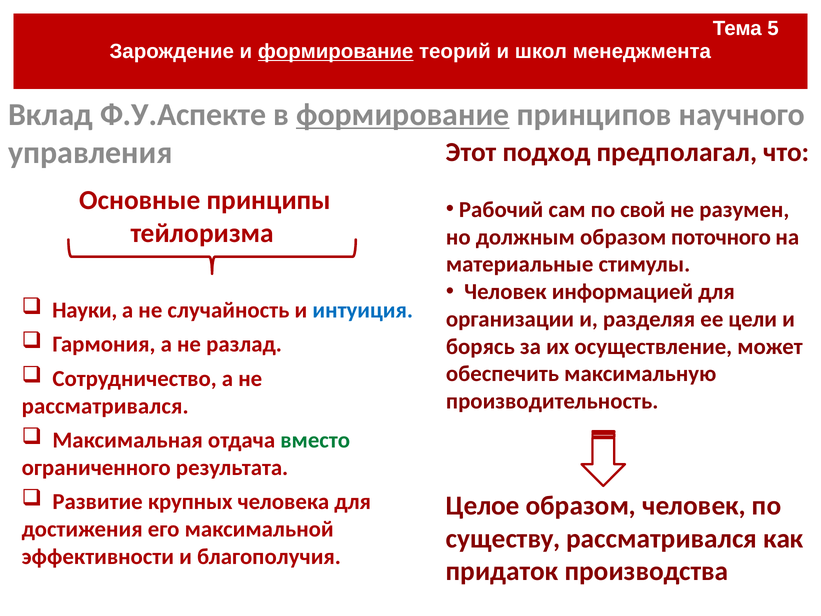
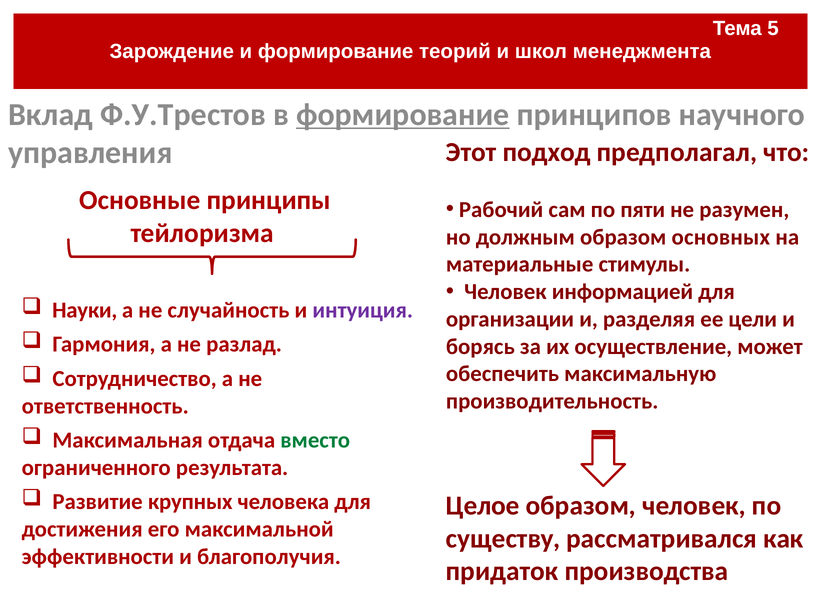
формирование at (336, 52) underline: present -> none
Ф.У.Аспекте: Ф.У.Аспекте -> Ф.У.Трестов
свой: свой -> пяти
поточного: поточного -> основных
интуиция colour: blue -> purple
рассматривался at (105, 406): рассматривался -> ответственность
